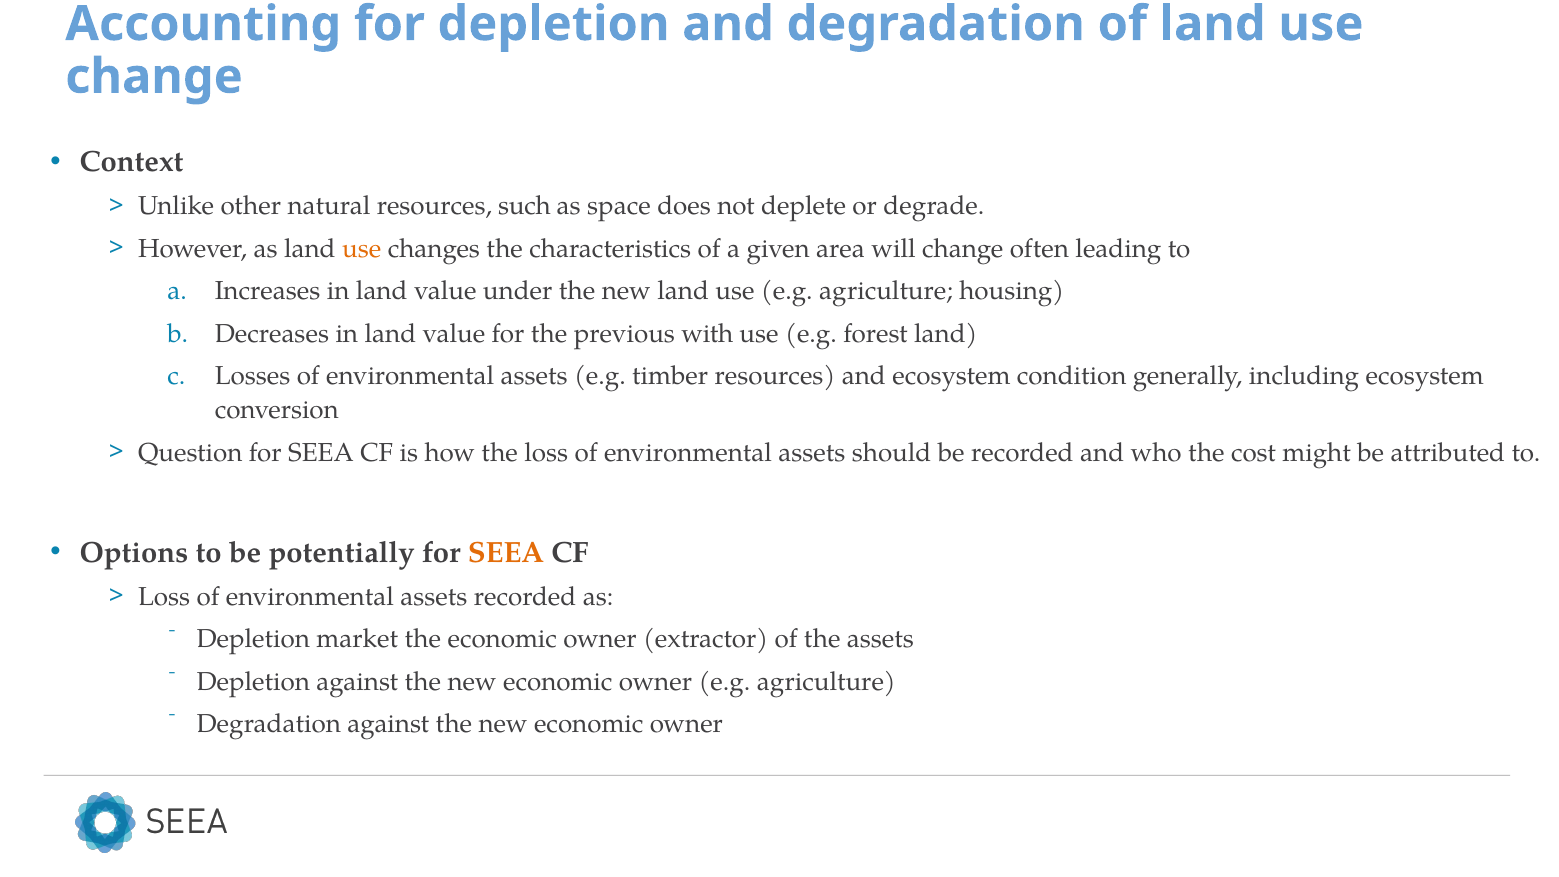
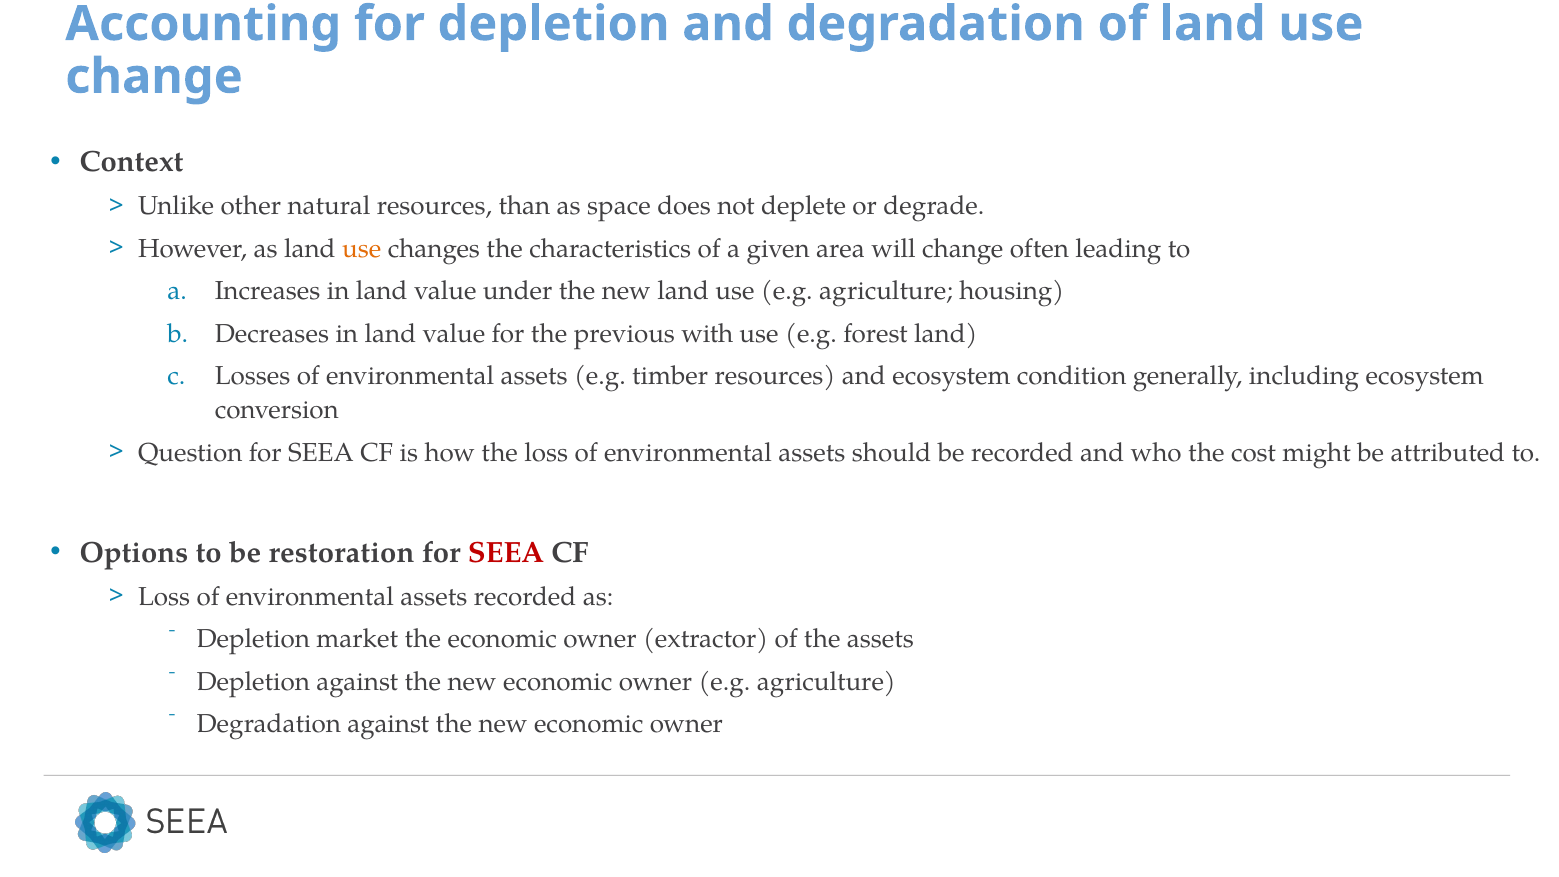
such: such -> than
potentially: potentially -> restoration
SEEA at (506, 552) colour: orange -> red
